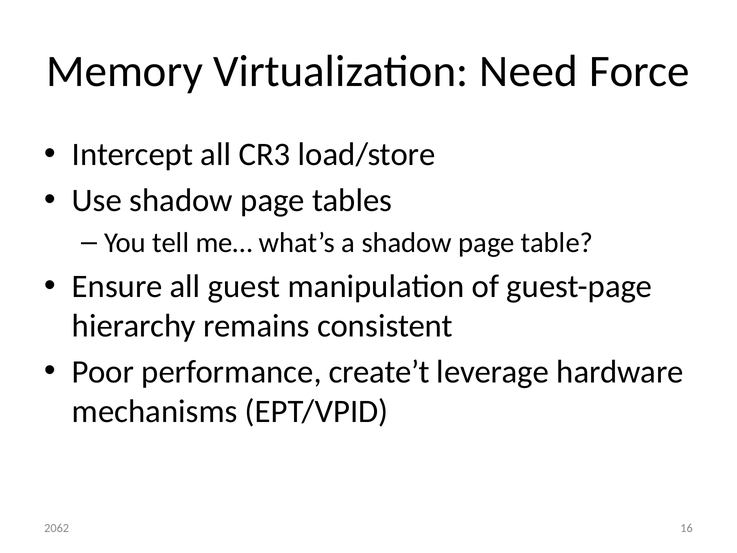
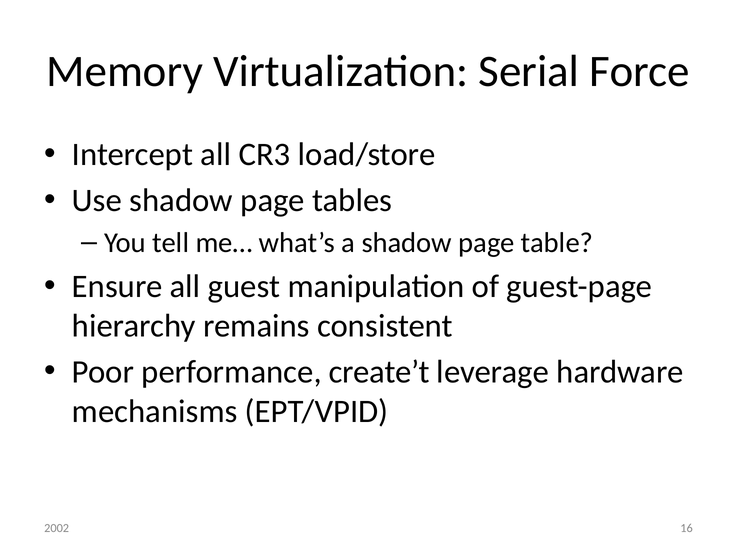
Need: Need -> Serial
2062: 2062 -> 2002
